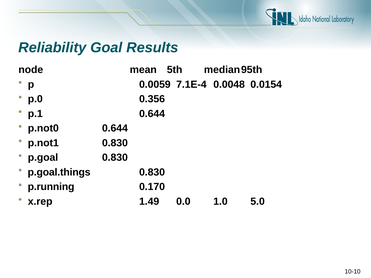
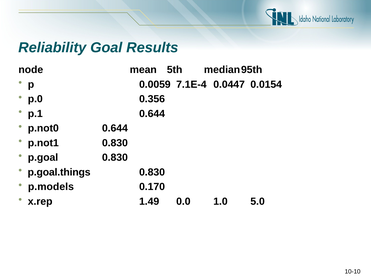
0.0048: 0.0048 -> 0.0447
p.running: p.running -> p.models
